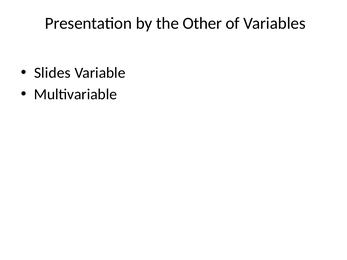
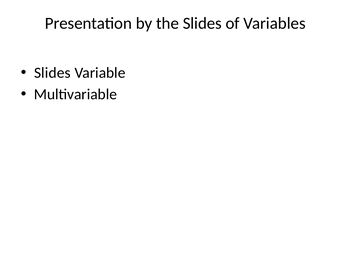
the Other: Other -> Slides
